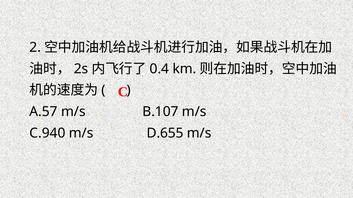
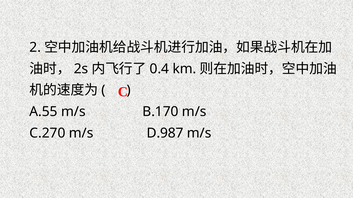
A.57: A.57 -> A.55
B.107: B.107 -> B.170
C.940: C.940 -> C.270
D.655: D.655 -> D.987
